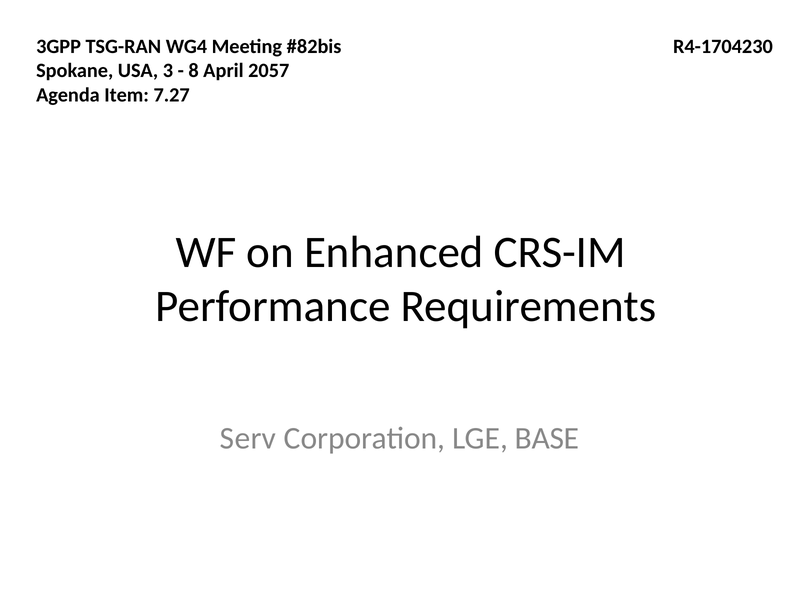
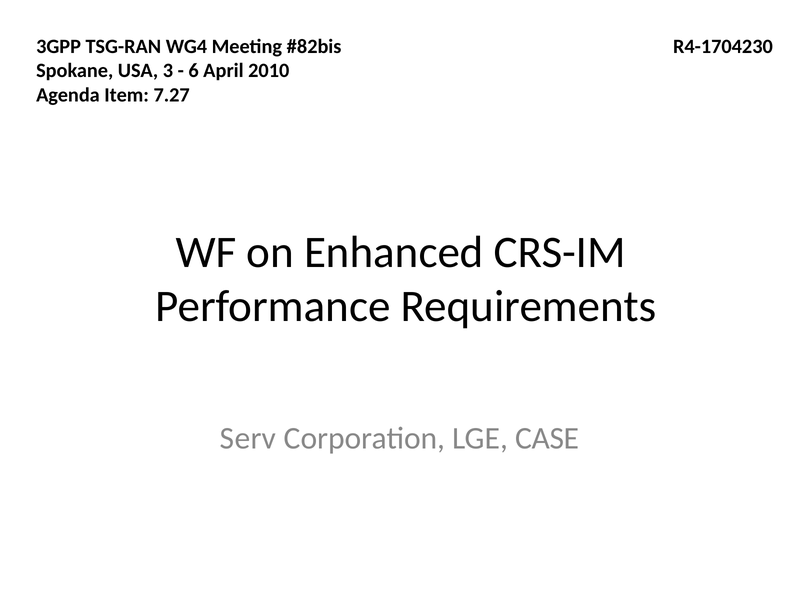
8: 8 -> 6
2057: 2057 -> 2010
BASE: BASE -> CASE
